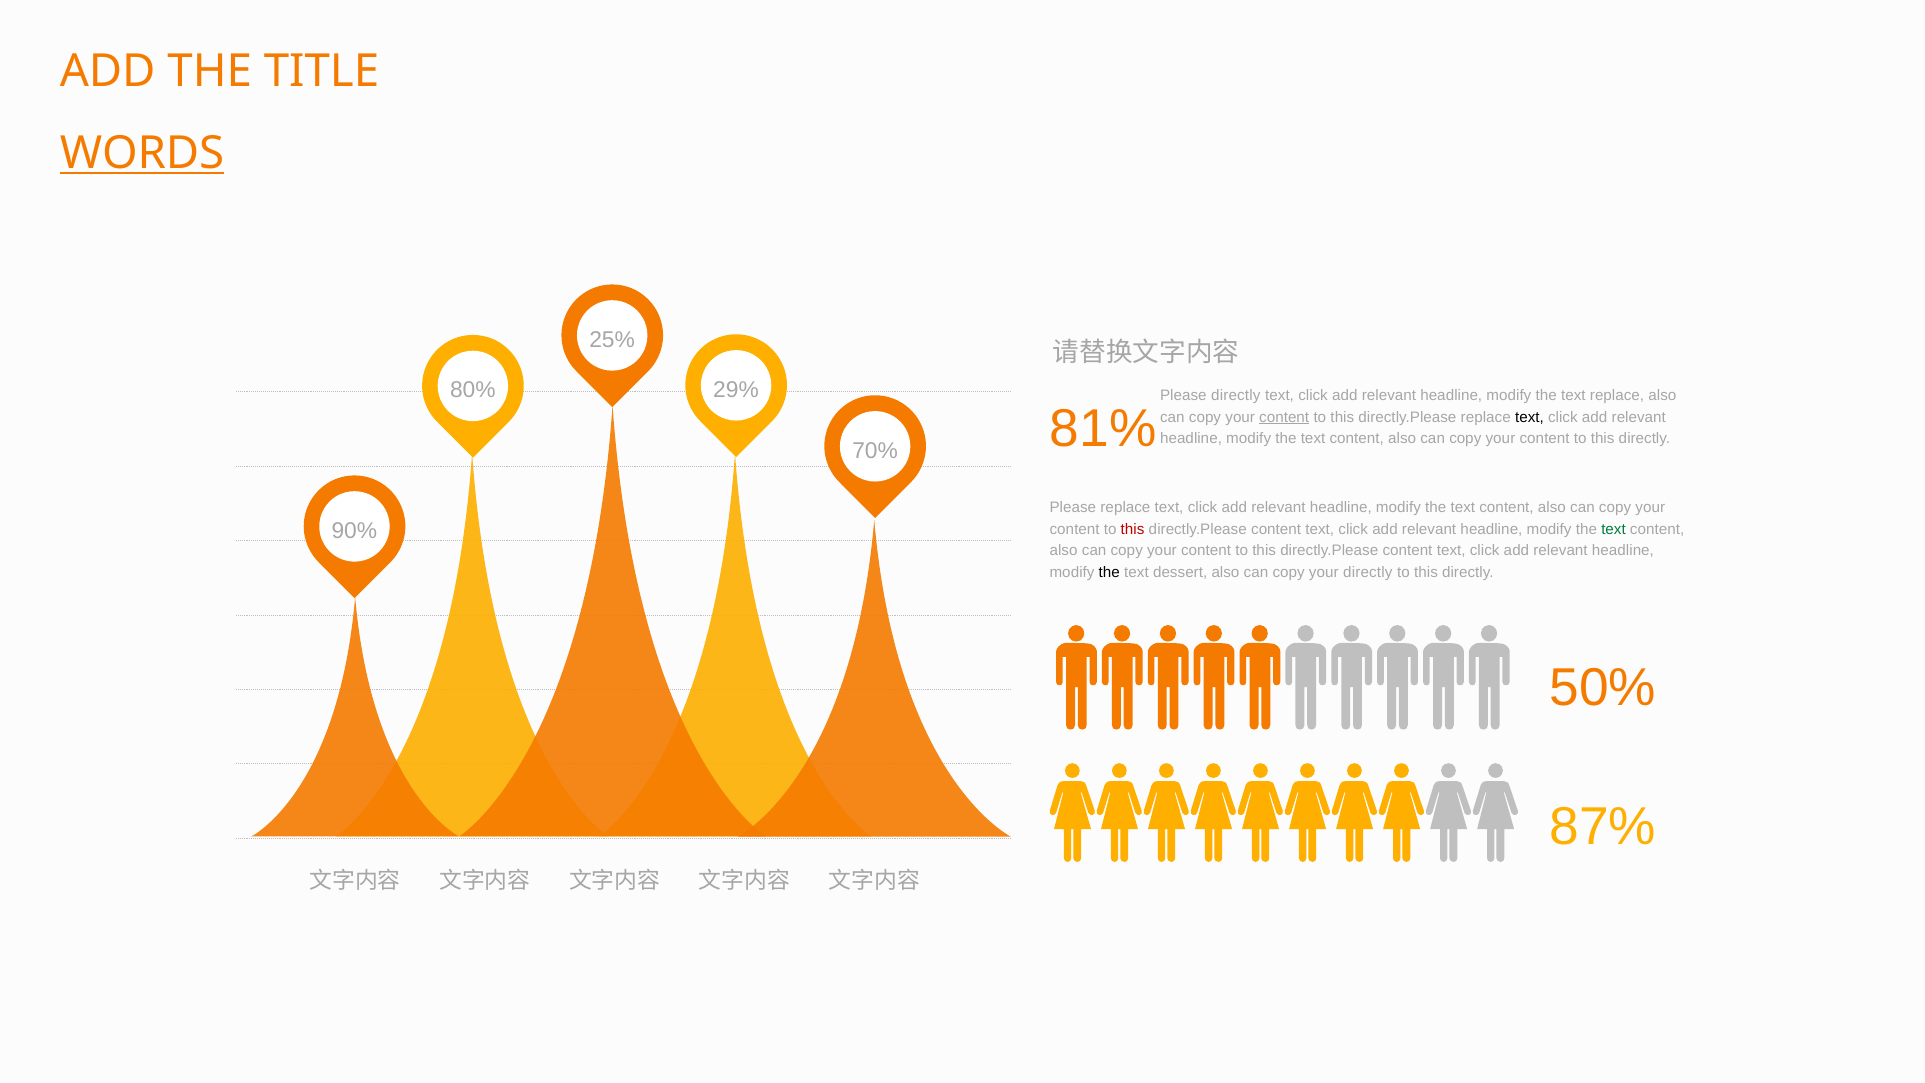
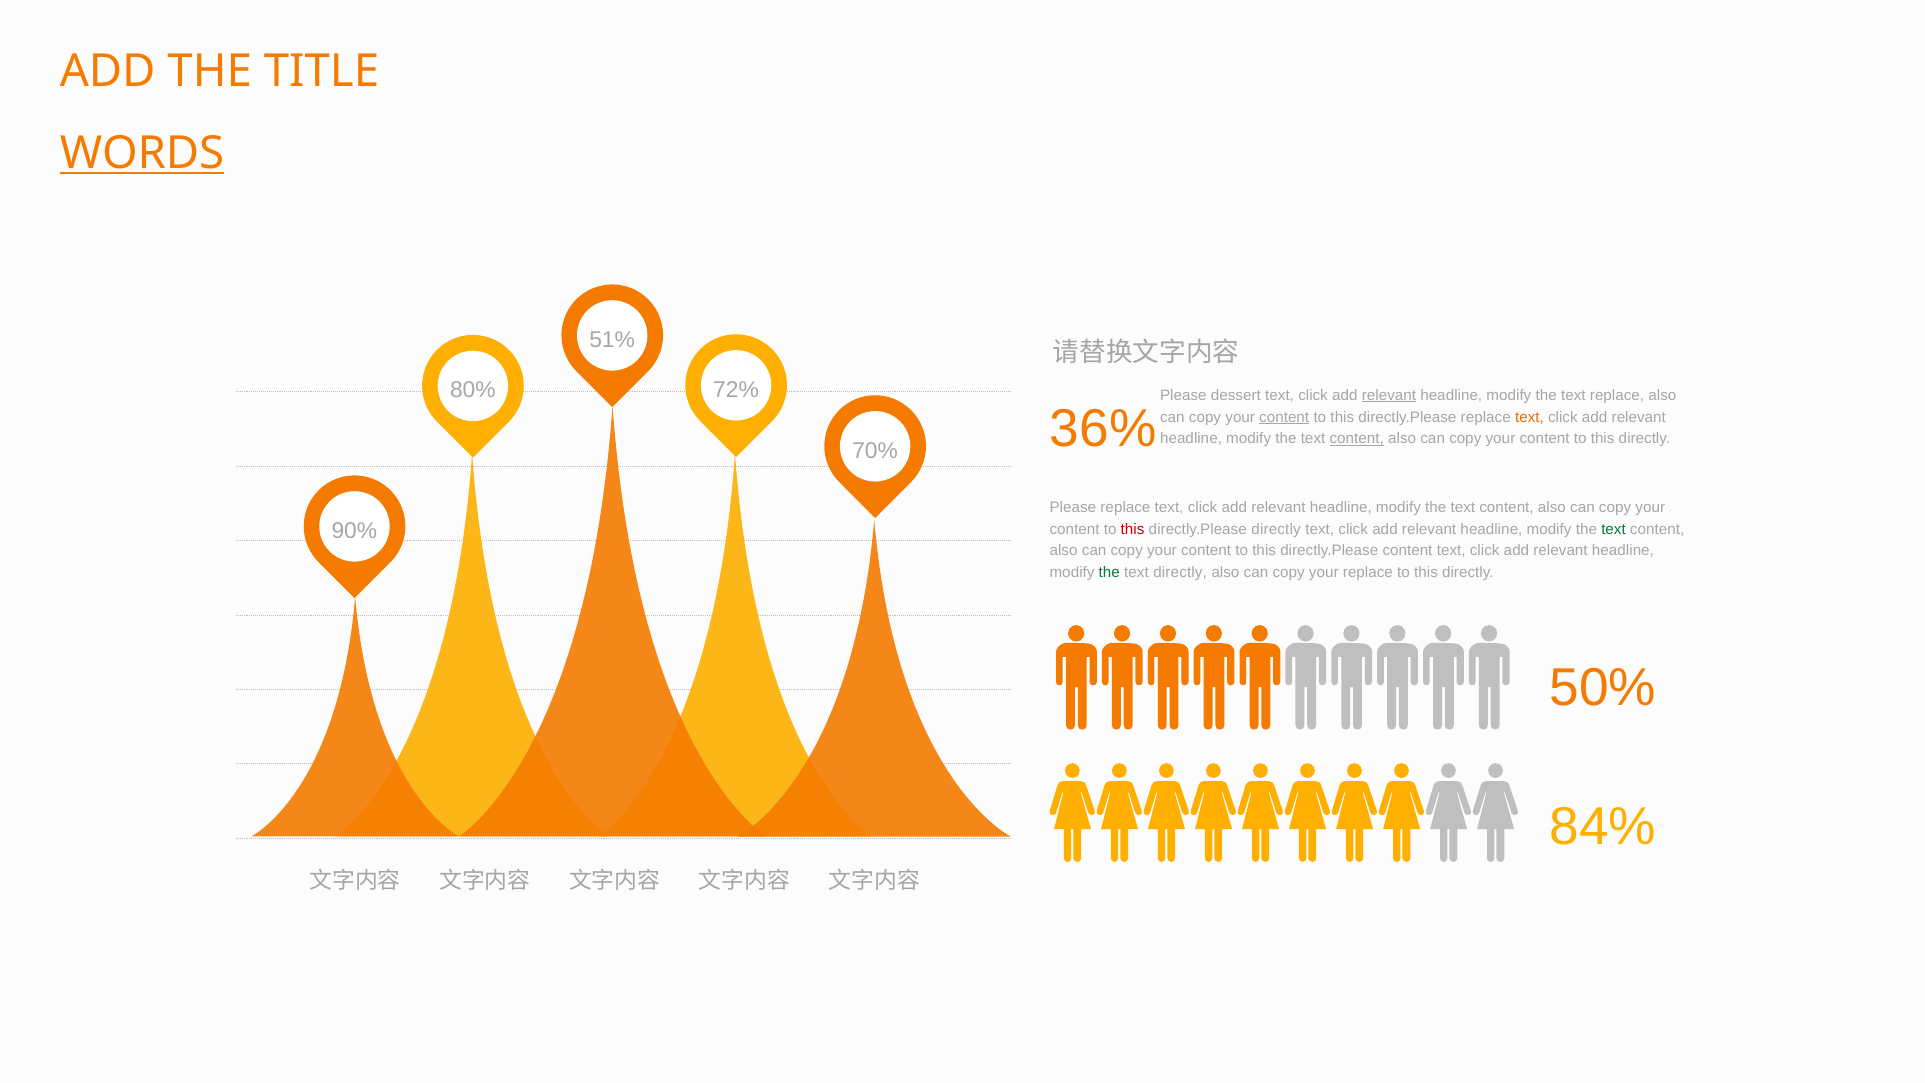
25%: 25% -> 51%
29%: 29% -> 72%
Please directly: directly -> dessert
relevant at (1389, 395) underline: none -> present
81%: 81% -> 36%
text at (1529, 417) colour: black -> orange
content at (1357, 439) underline: none -> present
content at (1276, 529): content -> directly
the at (1109, 573) colour: black -> green
text dessert: dessert -> directly
your directly: directly -> replace
87%: 87% -> 84%
